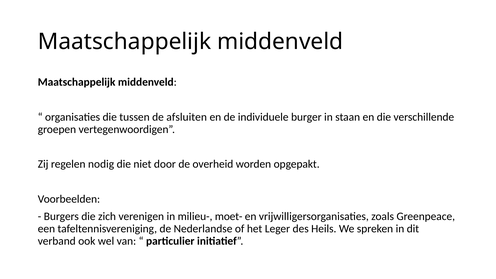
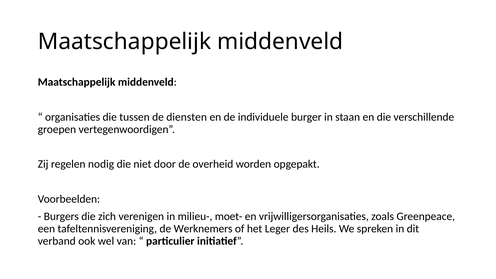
afsluiten: afsluiten -> diensten
Nederlandse: Nederlandse -> Werknemers
